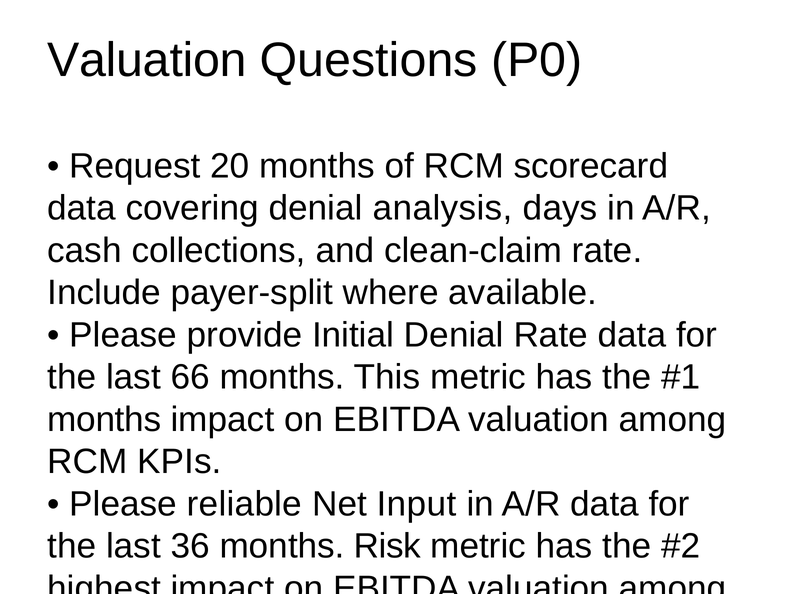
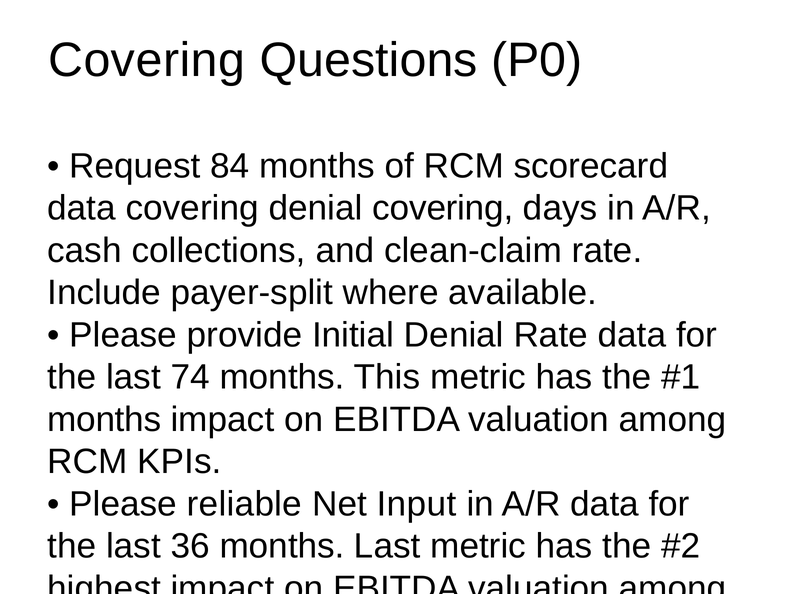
Valuation at (147, 60): Valuation -> Covering
20: 20 -> 84
denial analysis: analysis -> covering
66: 66 -> 74
months Risk: Risk -> Last
